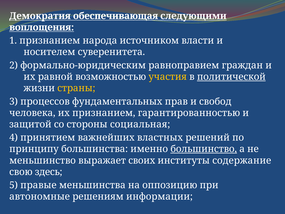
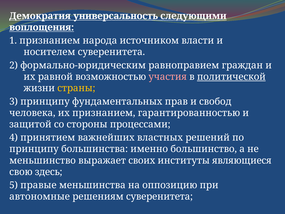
обеспечивающая: обеспечивающая -> универсальность
участия colour: yellow -> pink
3 процессов: процессов -> принципу
социальная: социальная -> процессами
большинство underline: present -> none
содержание: содержание -> являющиеся
решениям информации: информации -> суверенитета
